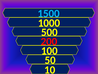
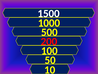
1500 colour: light blue -> white
